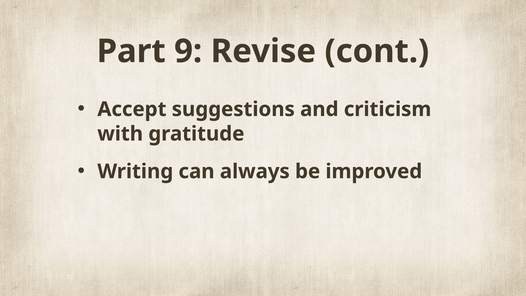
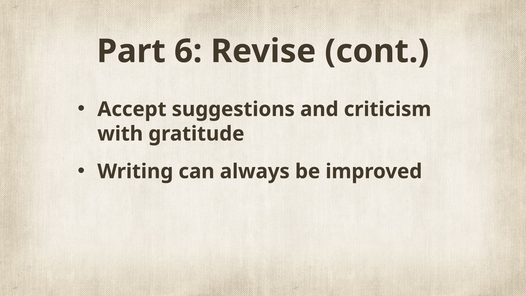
9: 9 -> 6
